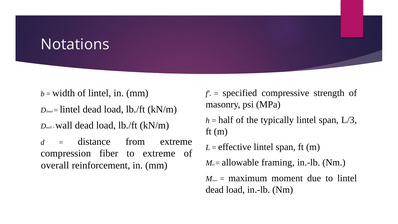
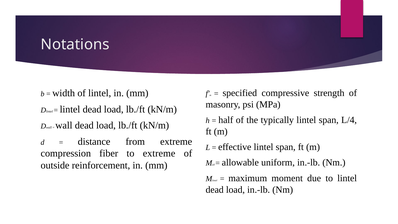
L/3: L/3 -> L/4
framing: framing -> uniform
overall: overall -> outside
